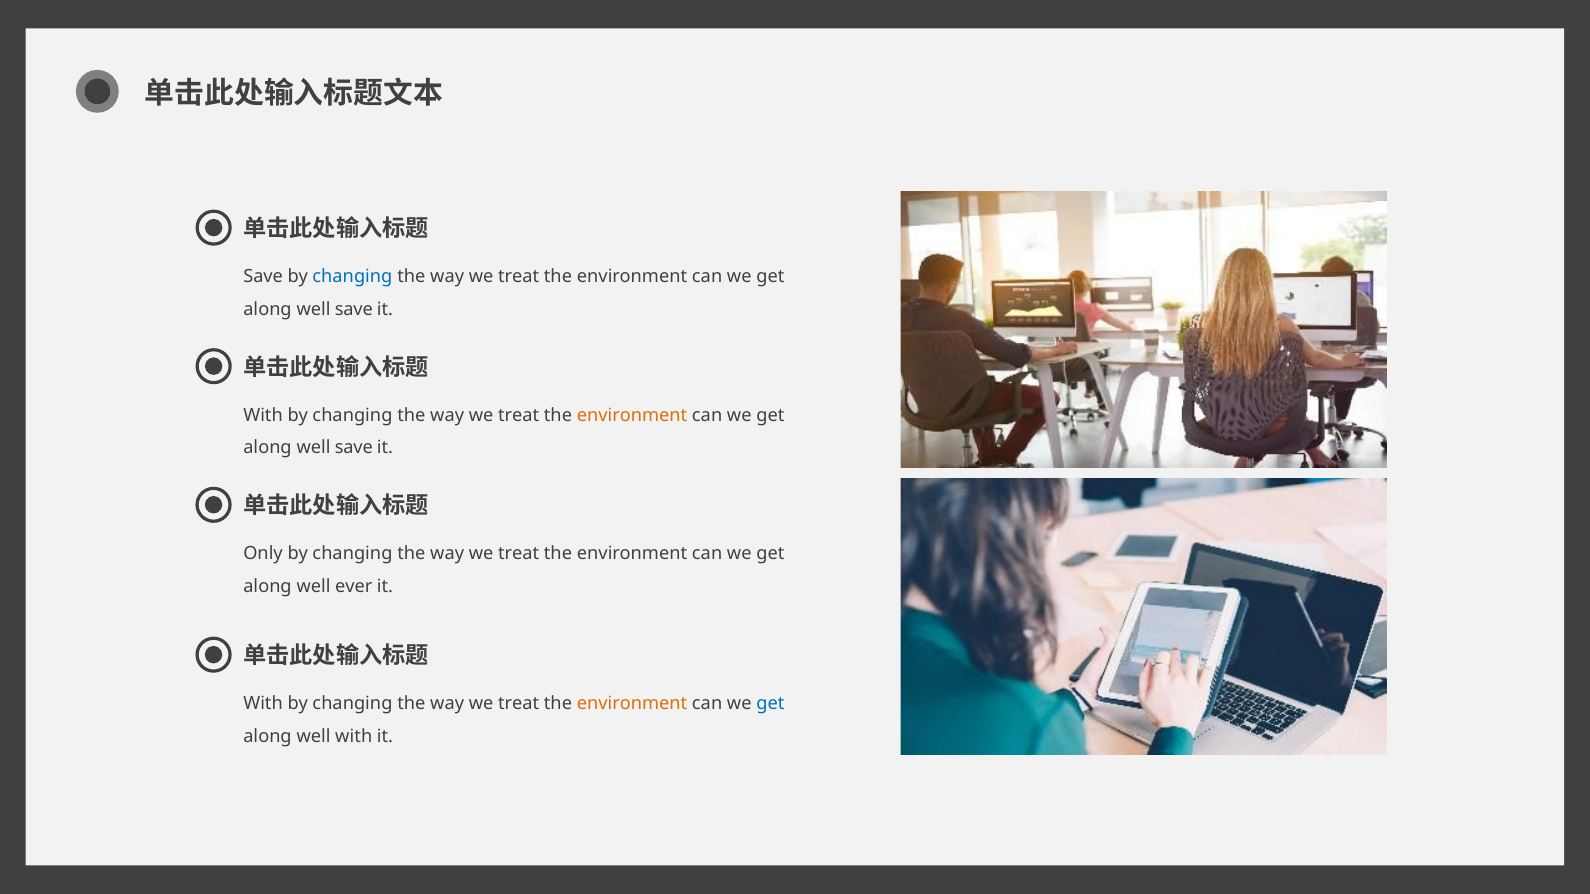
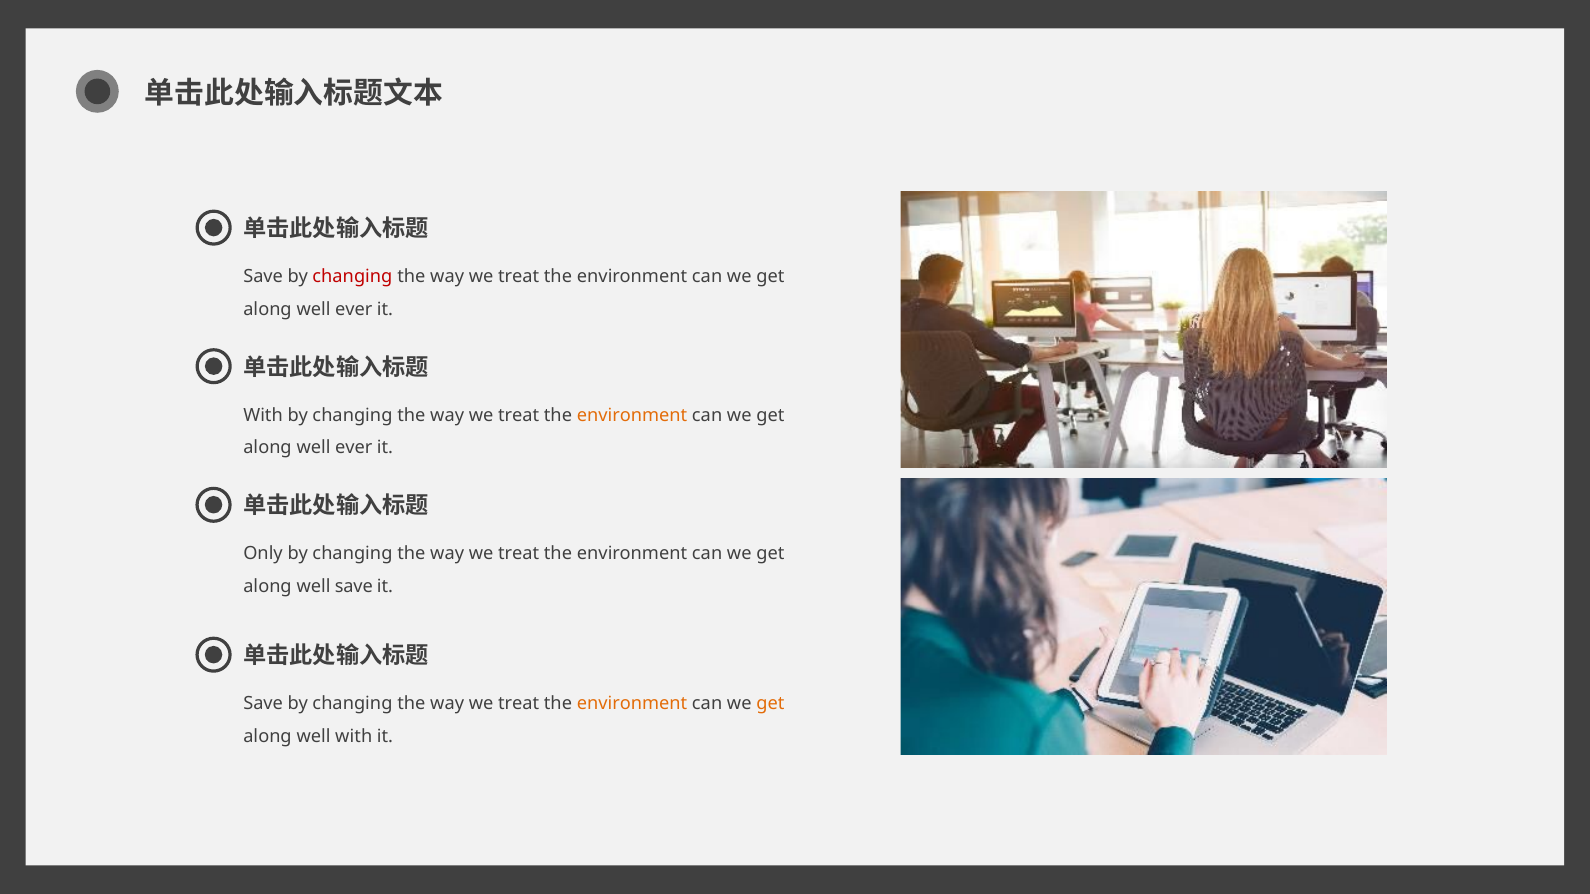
changing at (352, 277) colour: blue -> red
save at (354, 309): save -> ever
save at (354, 448): save -> ever
well ever: ever -> save
With at (263, 704): With -> Save
get at (770, 704) colour: blue -> orange
